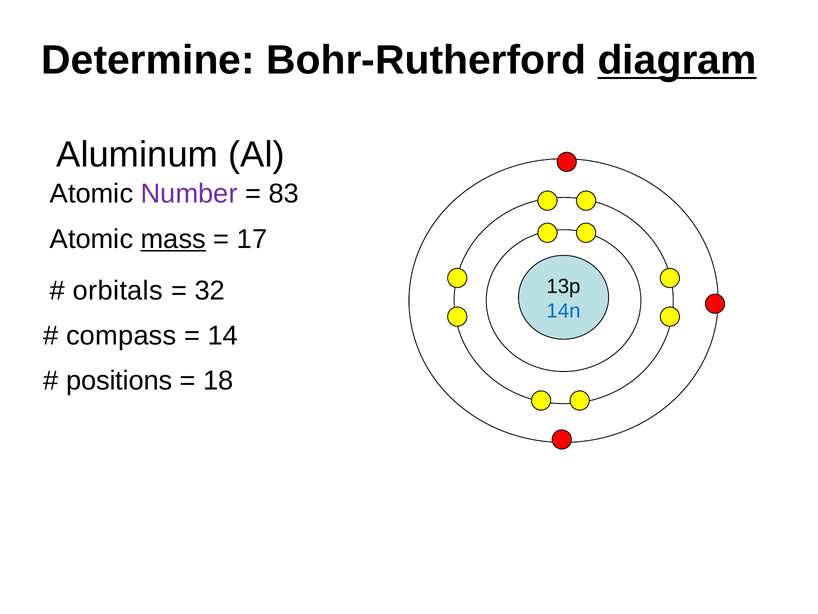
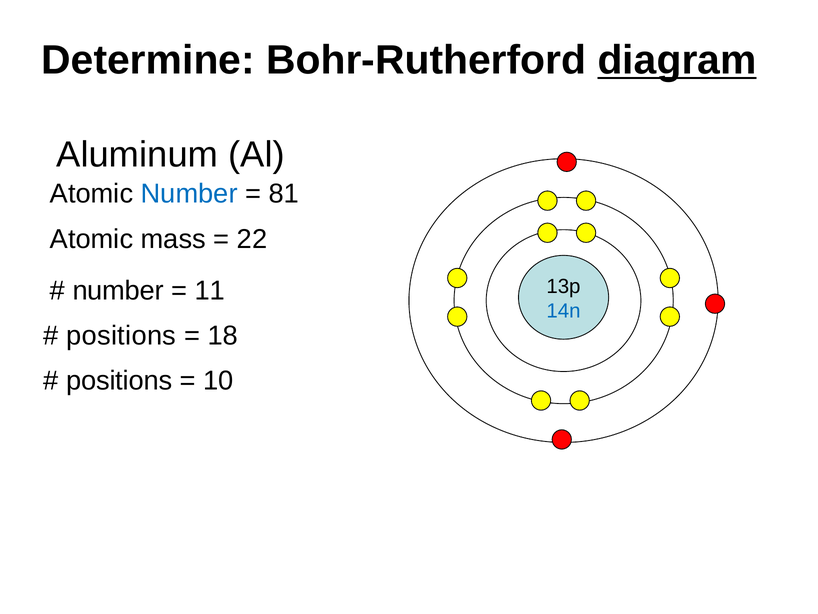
Number at (189, 194) colour: purple -> blue
83: 83 -> 81
mass underline: present -> none
17: 17 -> 22
orbitals at (118, 290): orbitals -> number
32: 32 -> 11
compass at (121, 335): compass -> positions
14: 14 -> 18
18: 18 -> 10
